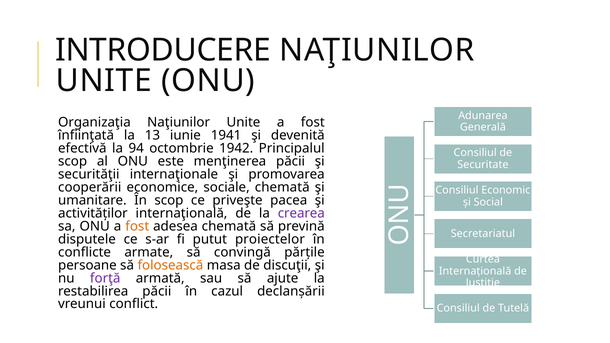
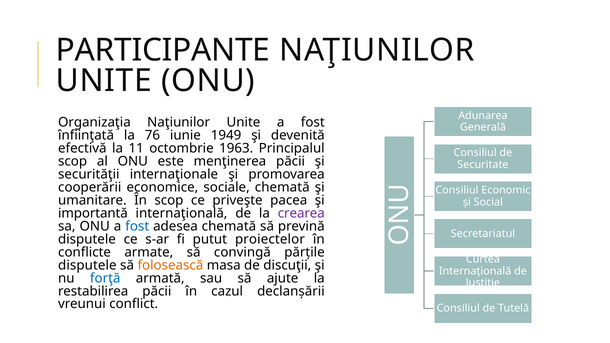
INTRODUCERE: INTRODUCERE -> PARTICIPANTE
13: 13 -> 76
1941: 1941 -> 1949
94: 94 -> 11
1942: 1942 -> 1963
activităților: activităților -> importantă
fost at (137, 226) colour: orange -> blue
persoane at (87, 265): persoane -> disputele
forţă colour: purple -> blue
